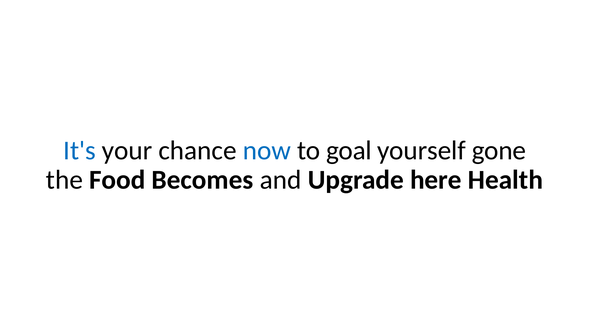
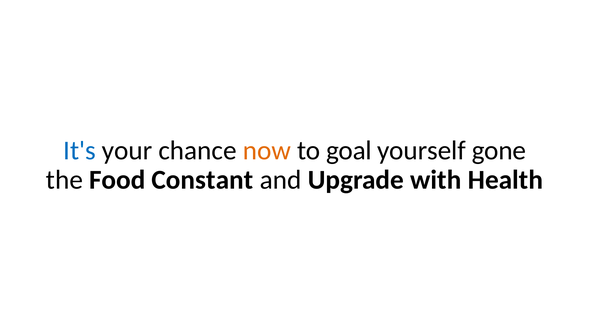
now colour: blue -> orange
Becomes: Becomes -> Constant
here: here -> with
